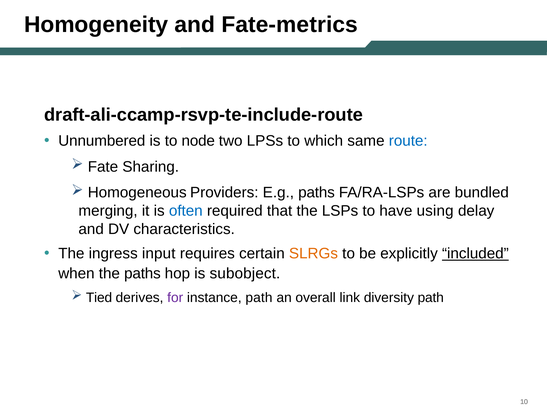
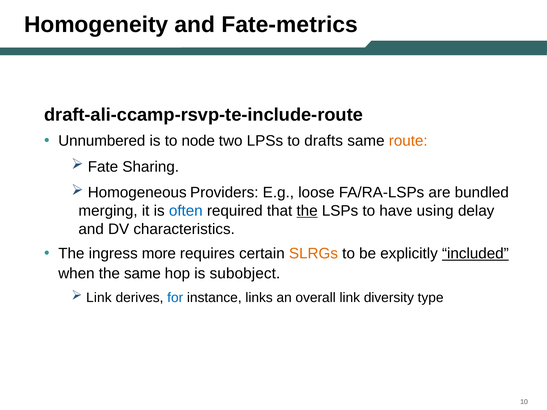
which: which -> drafts
route colour: blue -> orange
E.g paths: paths -> loose
the at (307, 211) underline: none -> present
input: input -> more
the paths: paths -> same
Tied at (99, 298): Tied -> Link
for colour: purple -> blue
instance path: path -> links
diversity path: path -> type
